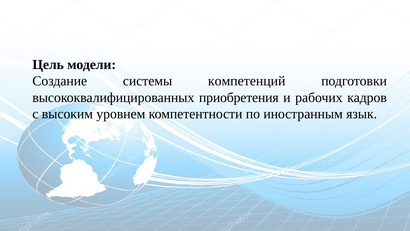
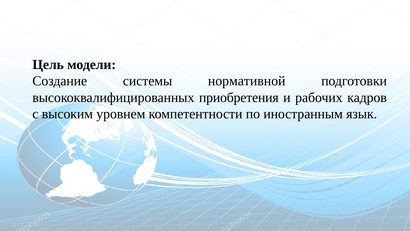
компетенций: компетенций -> нормативной
